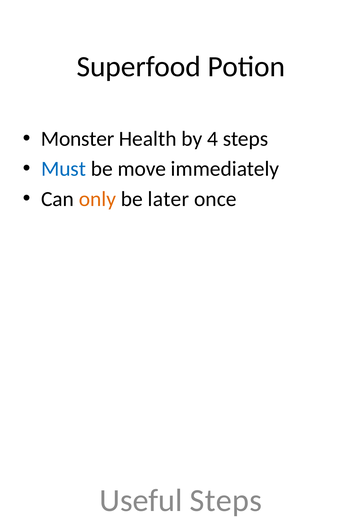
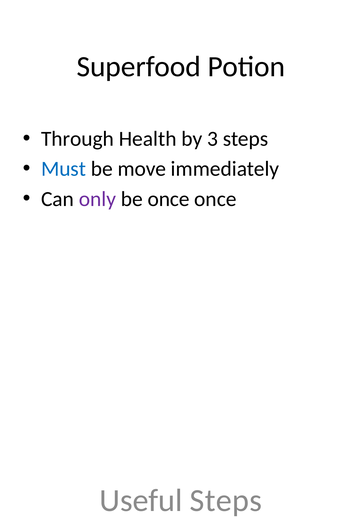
Monster: Monster -> Through
4: 4 -> 3
only colour: orange -> purple
be later: later -> once
